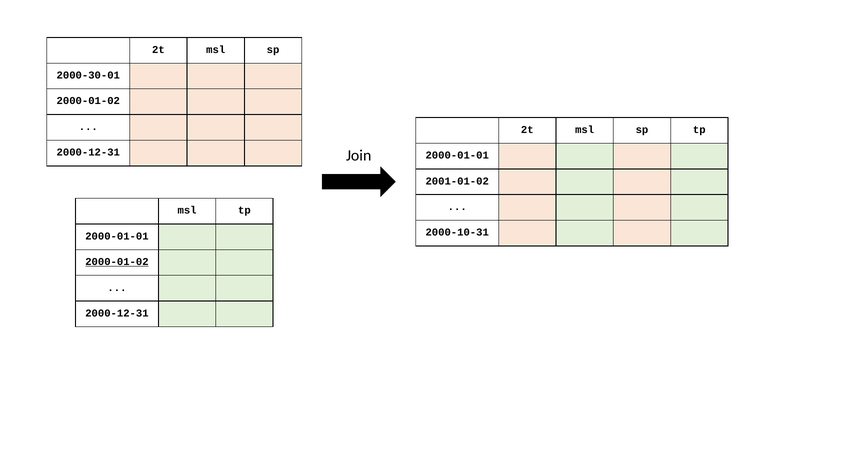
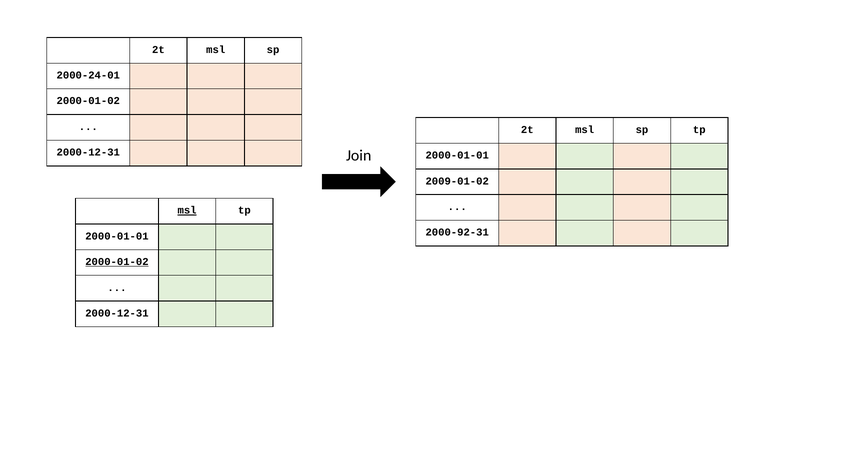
2000-30-01: 2000-30-01 -> 2000-24-01
2001-01-02: 2001-01-02 -> 2009-01-02
msl at (187, 211) underline: none -> present
2000-10-31: 2000-10-31 -> 2000-92-31
